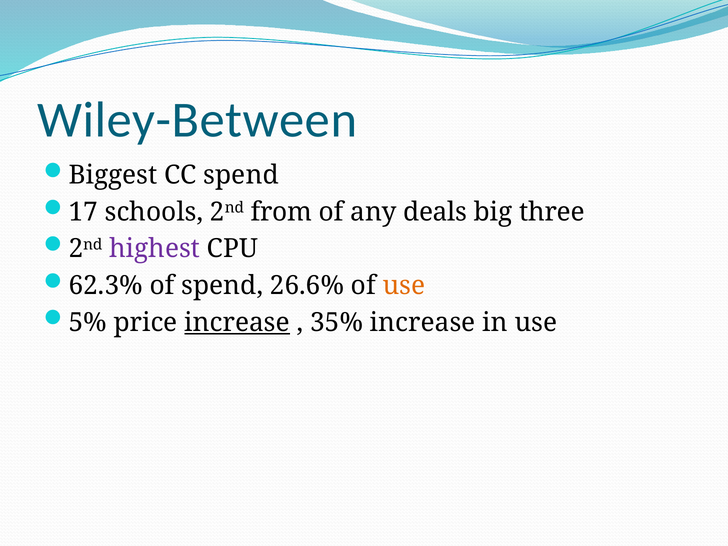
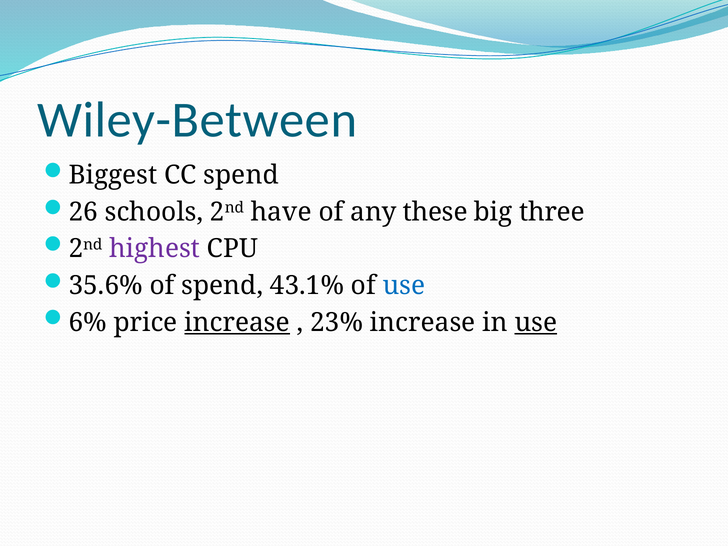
17: 17 -> 26
from: from -> have
deals: deals -> these
62.3%: 62.3% -> 35.6%
26.6%: 26.6% -> 43.1%
use at (404, 286) colour: orange -> blue
5%: 5% -> 6%
35%: 35% -> 23%
use at (536, 322) underline: none -> present
